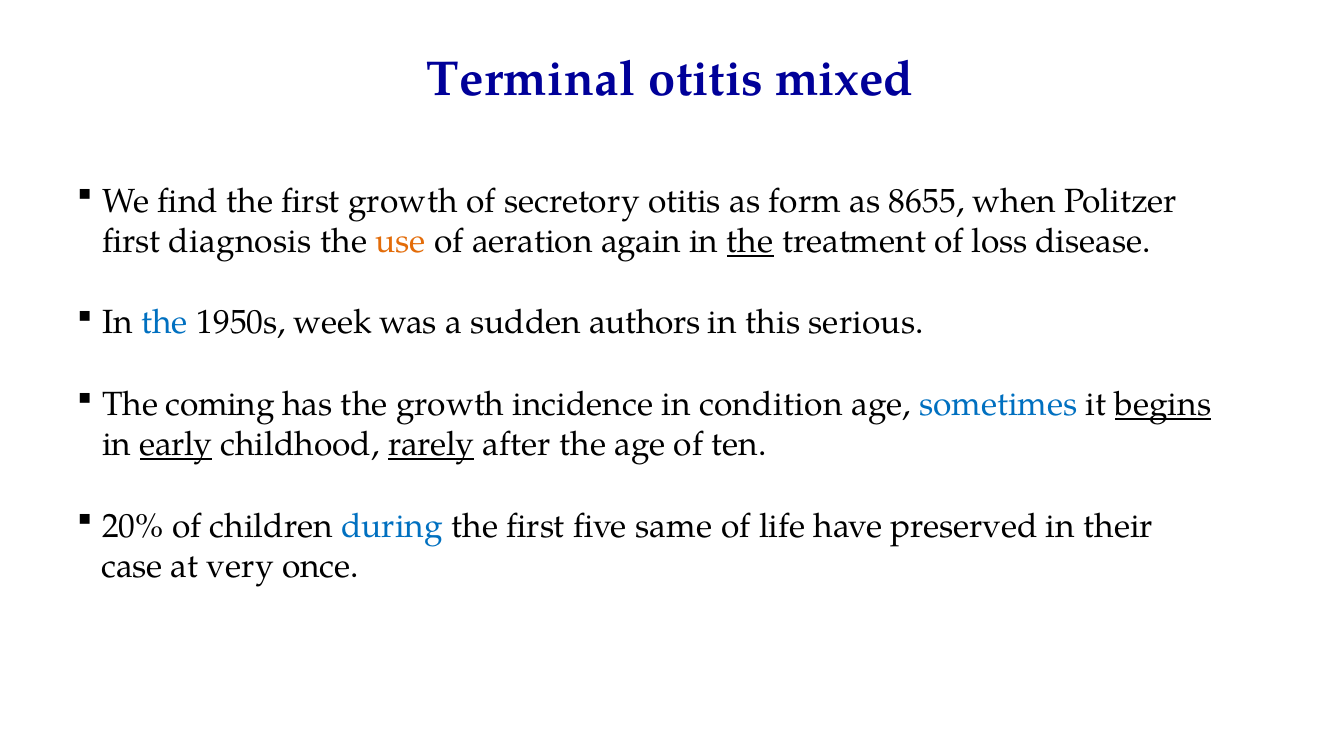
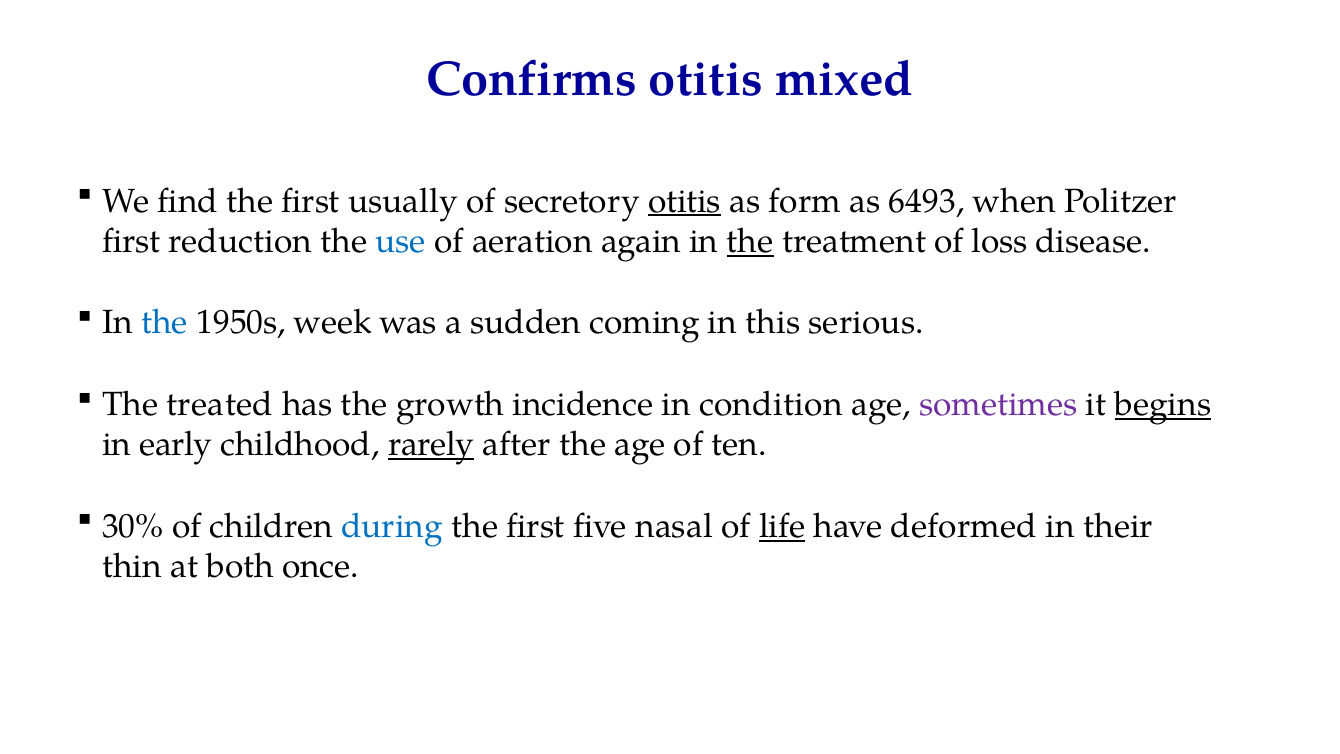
Terminal: Terminal -> Confirms
first growth: growth -> usually
otitis at (685, 201) underline: none -> present
8655: 8655 -> 6493
diagnosis: diagnosis -> reduction
use colour: orange -> blue
authors: authors -> coming
coming: coming -> treated
sometimes colour: blue -> purple
early underline: present -> none
20%: 20% -> 30%
same: same -> nasal
life underline: none -> present
preserved: preserved -> deformed
case: case -> thin
very: very -> both
